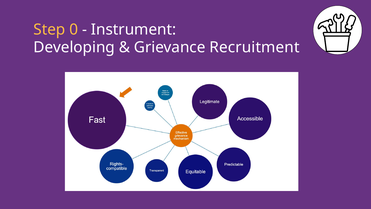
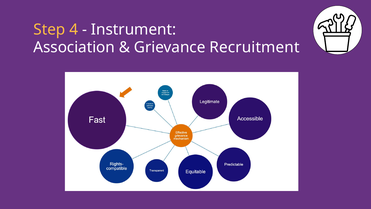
0: 0 -> 4
Developing: Developing -> Association
